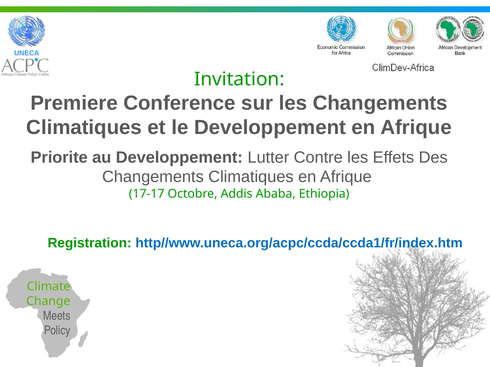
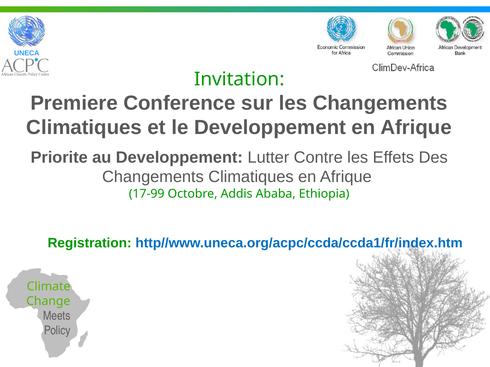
17-17: 17-17 -> 17-99
